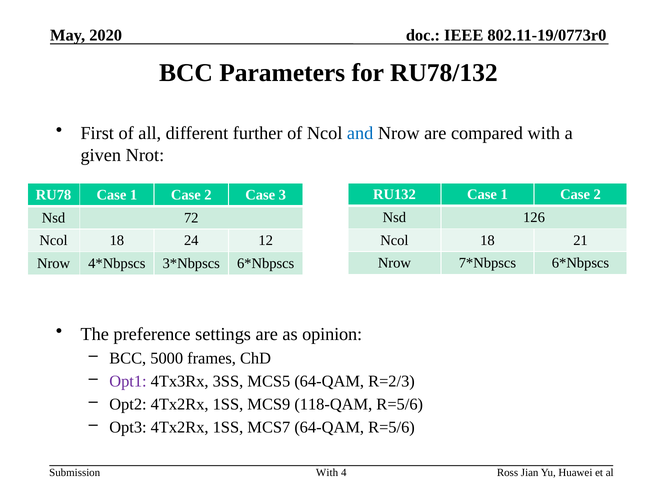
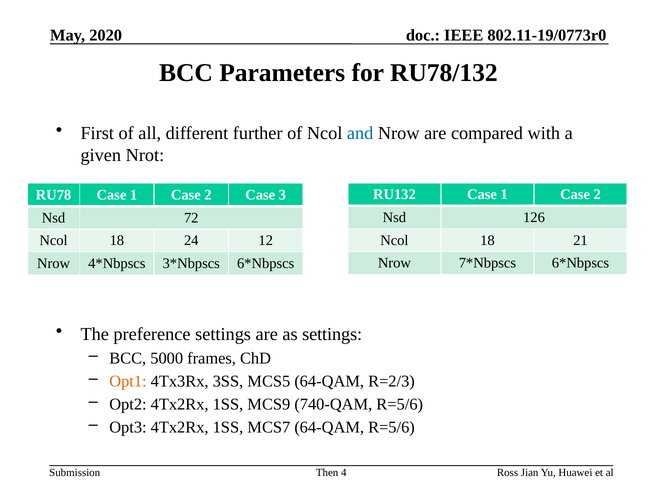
as opinion: opinion -> settings
Opt1 colour: purple -> orange
118-QAM: 118-QAM -> 740-QAM
With at (327, 473): With -> Then
